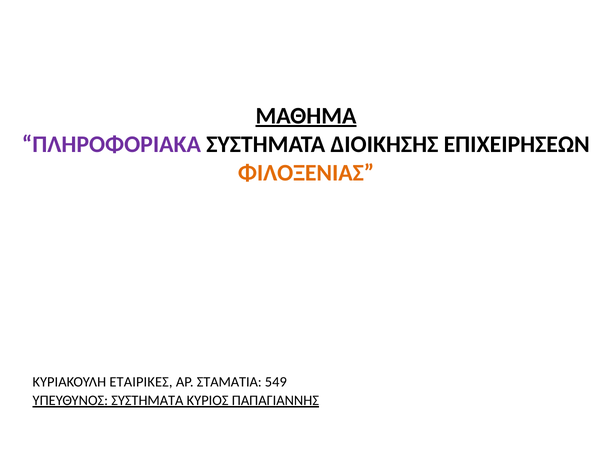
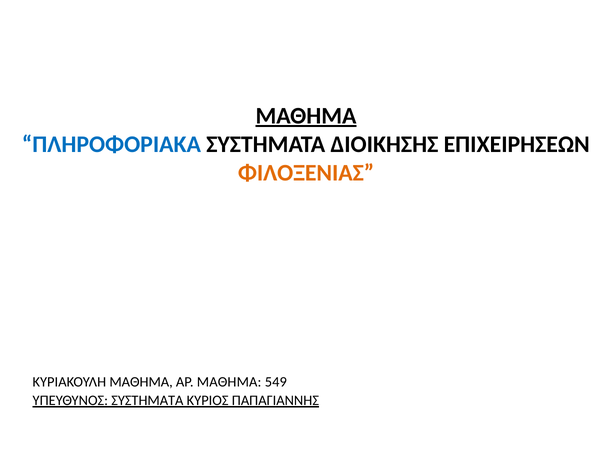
ΠΛΗΡΟΦΟΡΙΑΚΑ colour: purple -> blue
ΚΥΡΙΑΚΟΥΛΗ ΕΤΑΙΡΙΚΕΣ: ΕΤΑΙΡΙΚΕΣ -> ΜΑΘΗΜΑ
ΑΡ ΣΤΑΜΑΤΙΑ: ΣΤΑΜΑΤΙΑ -> ΜΑΘΗΜΑ
